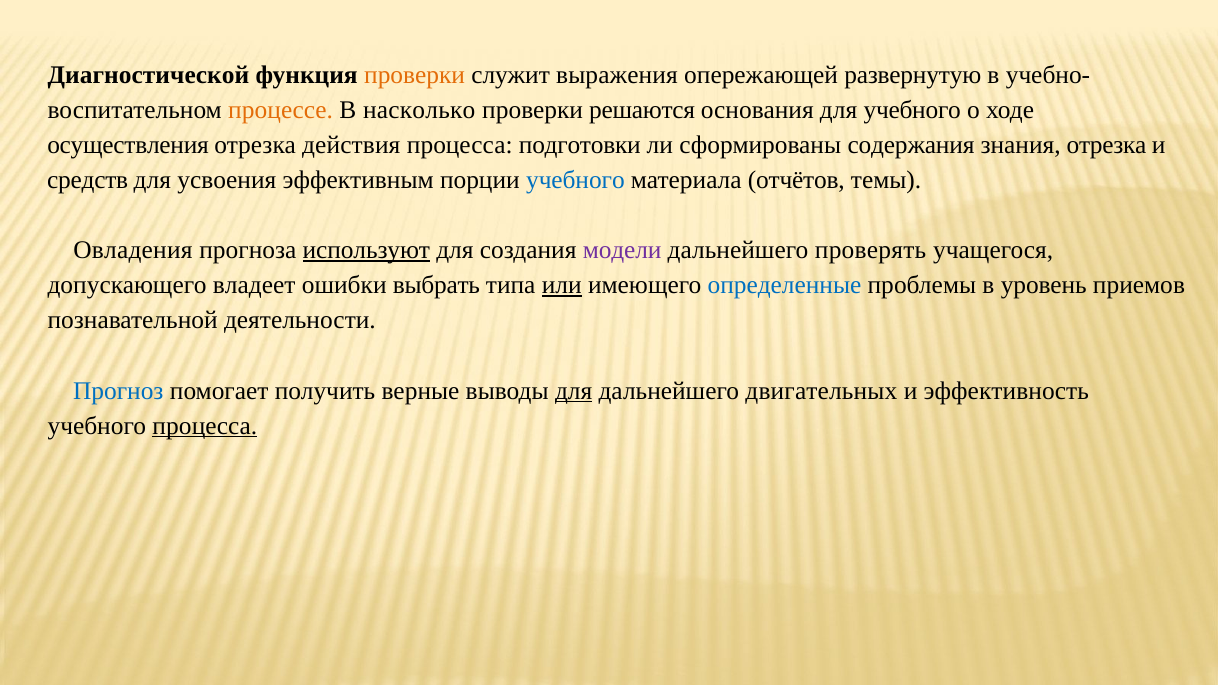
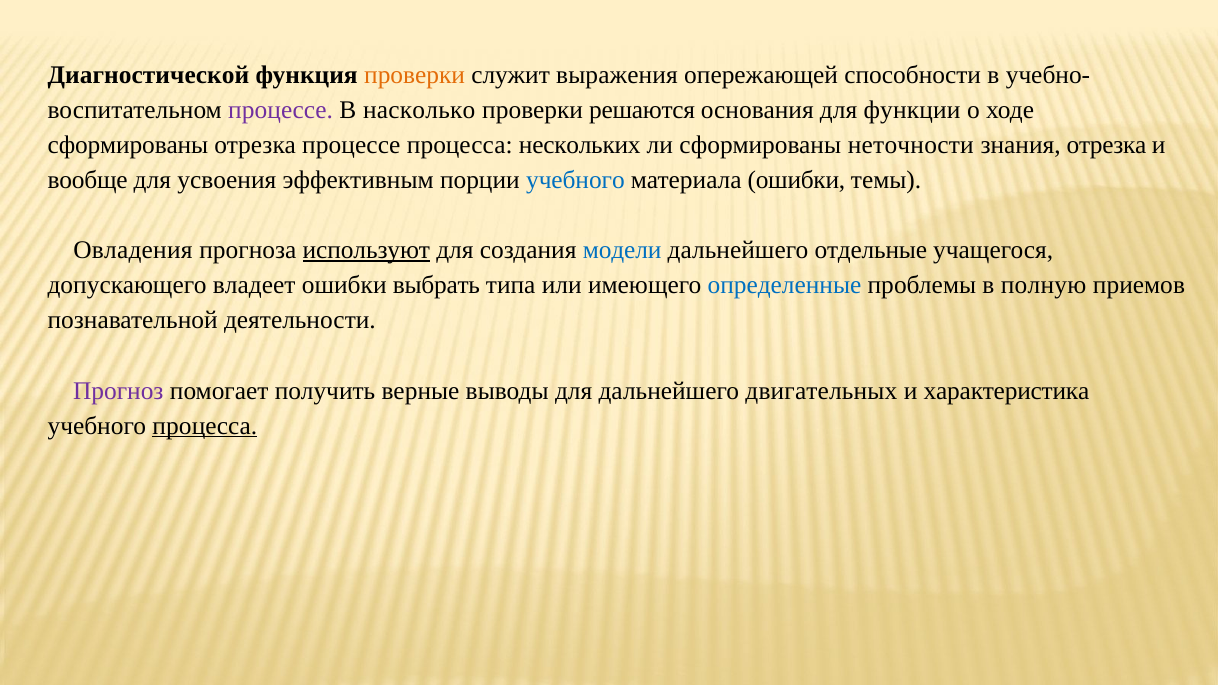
развернутую: развернутую -> способности
процессе at (281, 110) colour: orange -> purple
для учебного: учебного -> функции
осуществления at (128, 145): осуществления -> сформированы
отрезка действия: действия -> процессе
подготовки: подготовки -> нескольких
содержания: содержания -> неточности
средств: средств -> вообще
материала отчётов: отчётов -> ошибки
модели colour: purple -> blue
проверять: проверять -> отдельные
или underline: present -> none
уровень: уровень -> полную
Прогноз colour: blue -> purple
для at (574, 391) underline: present -> none
эффективность: эффективность -> характеристика
